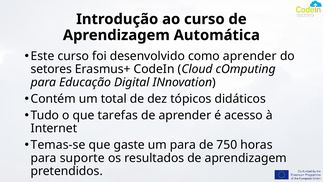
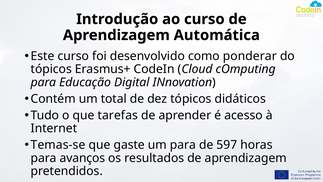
como aprender: aprender -> ponderar
setores at (51, 69): setores -> tópicos
750: 750 -> 597
suporte: suporte -> avanços
